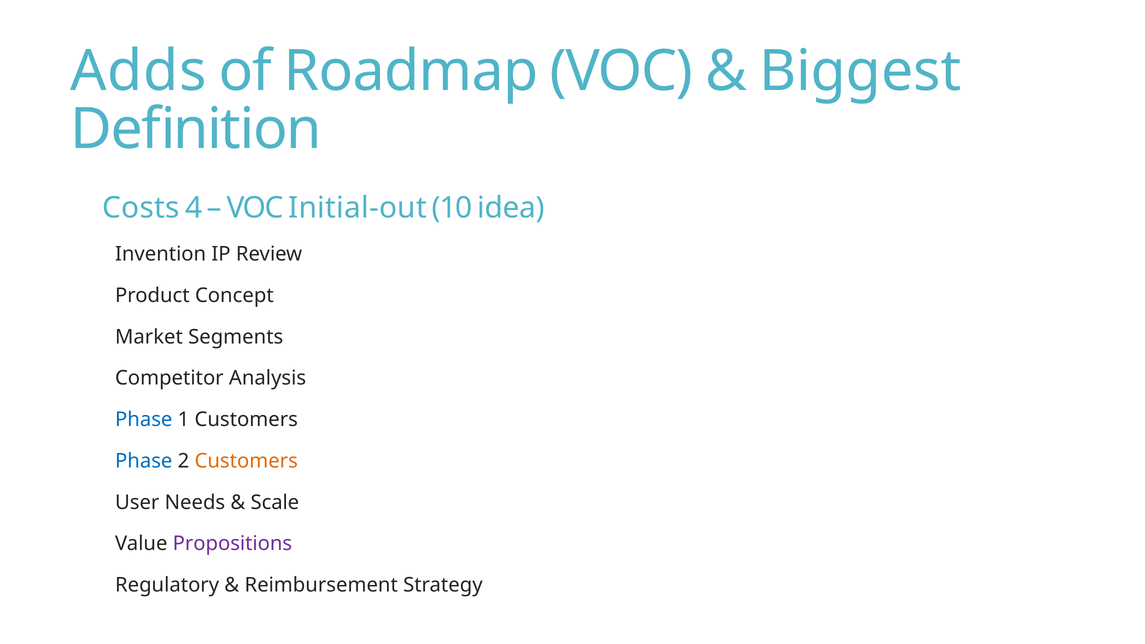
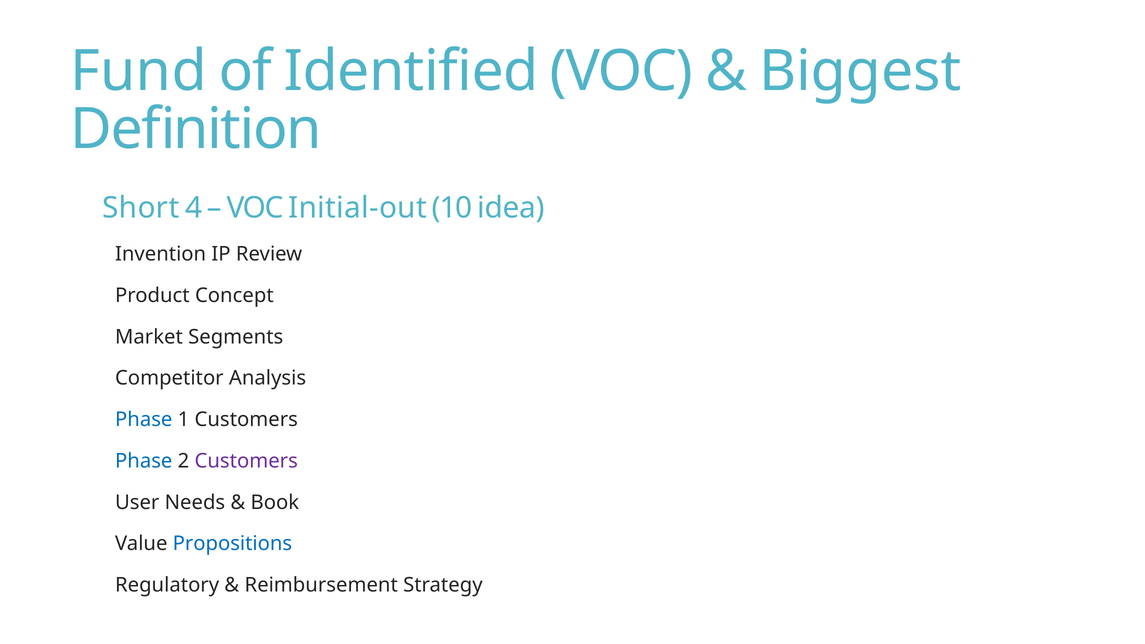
Adds: Adds -> Fund
Roadmap: Roadmap -> Identified
Costs: Costs -> Short
Customers at (246, 461) colour: orange -> purple
Scale: Scale -> Book
Propositions colour: purple -> blue
